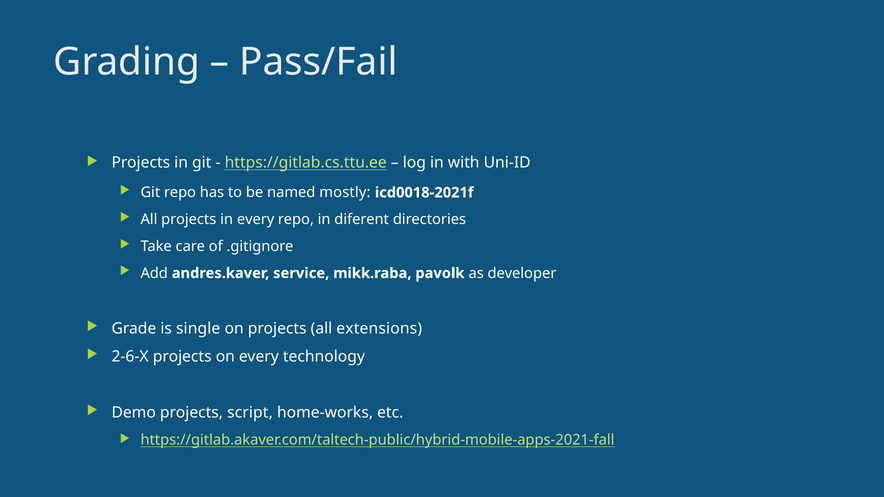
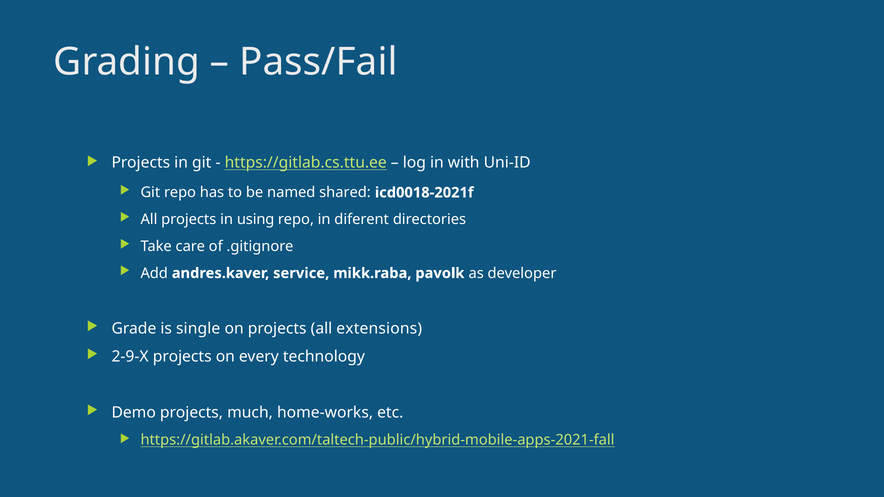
mostly: mostly -> shared
in every: every -> using
2-6-X: 2-6-X -> 2-9-X
script: script -> much
